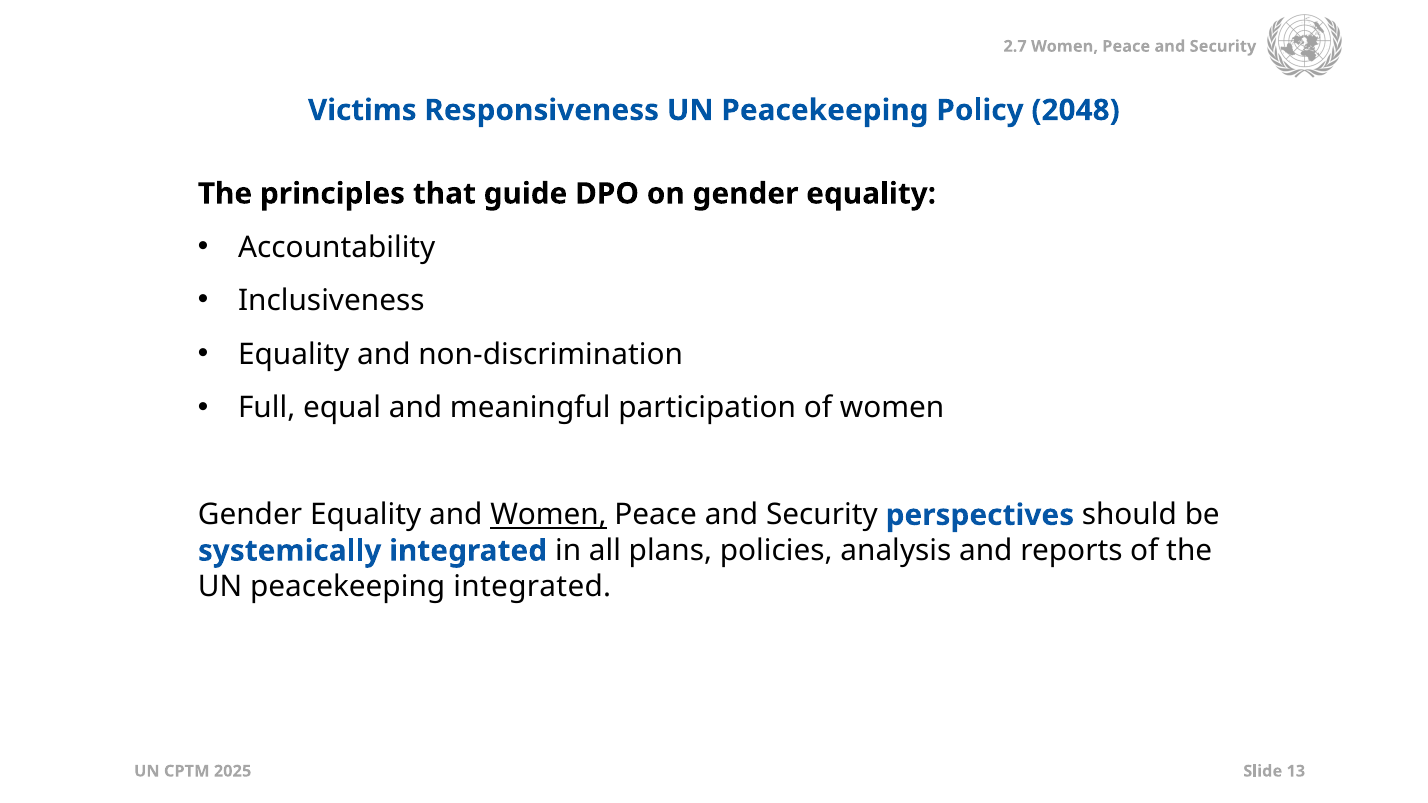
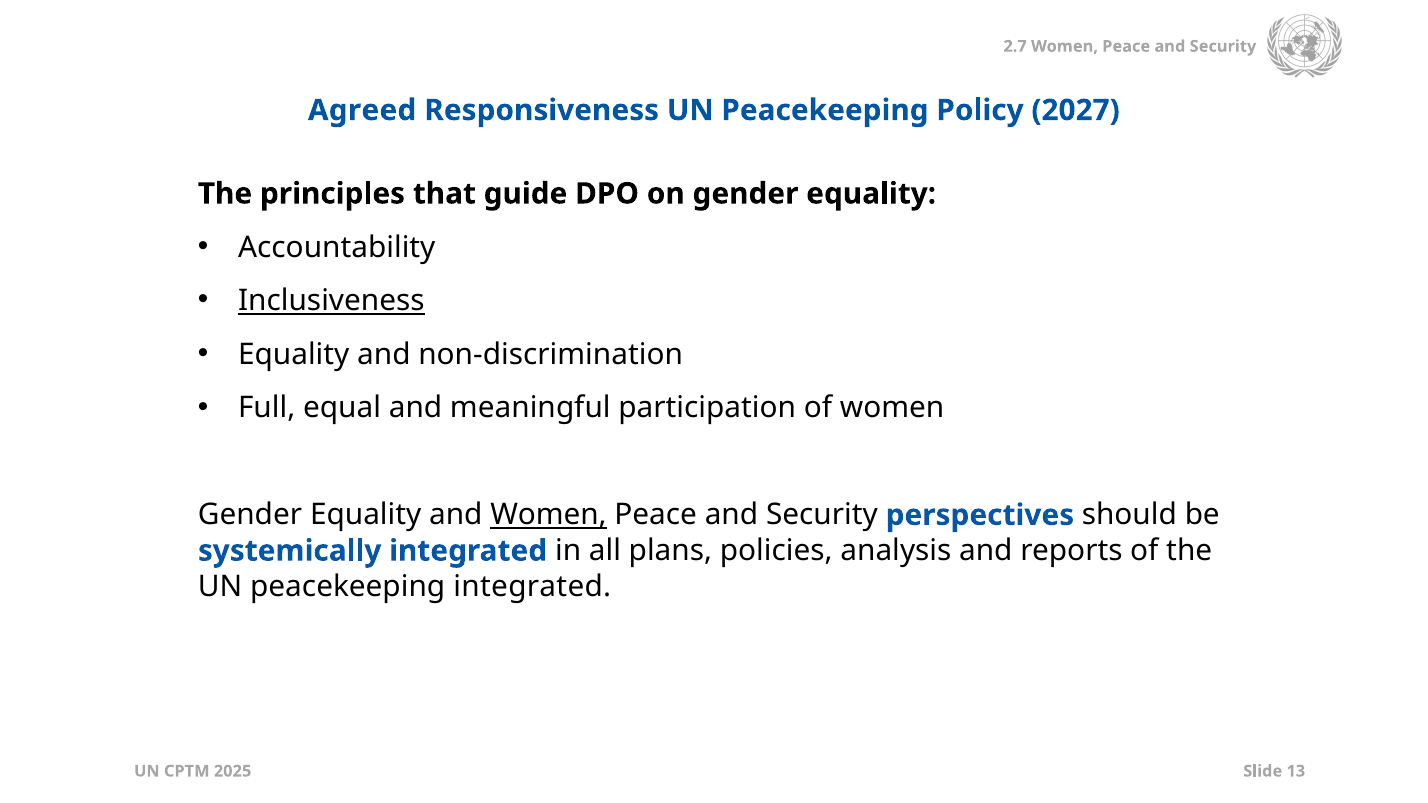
Victims: Victims -> Agreed
2048: 2048 -> 2027
Inclusiveness underline: none -> present
